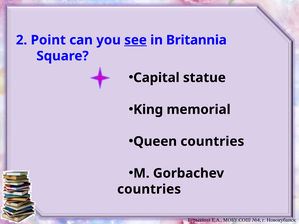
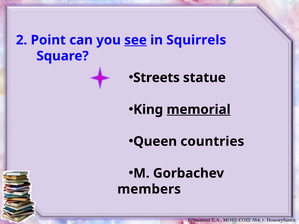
Britannia: Britannia -> Squirrels
Capital: Capital -> Streets
memorial underline: none -> present
countries at (149, 189): countries -> members
